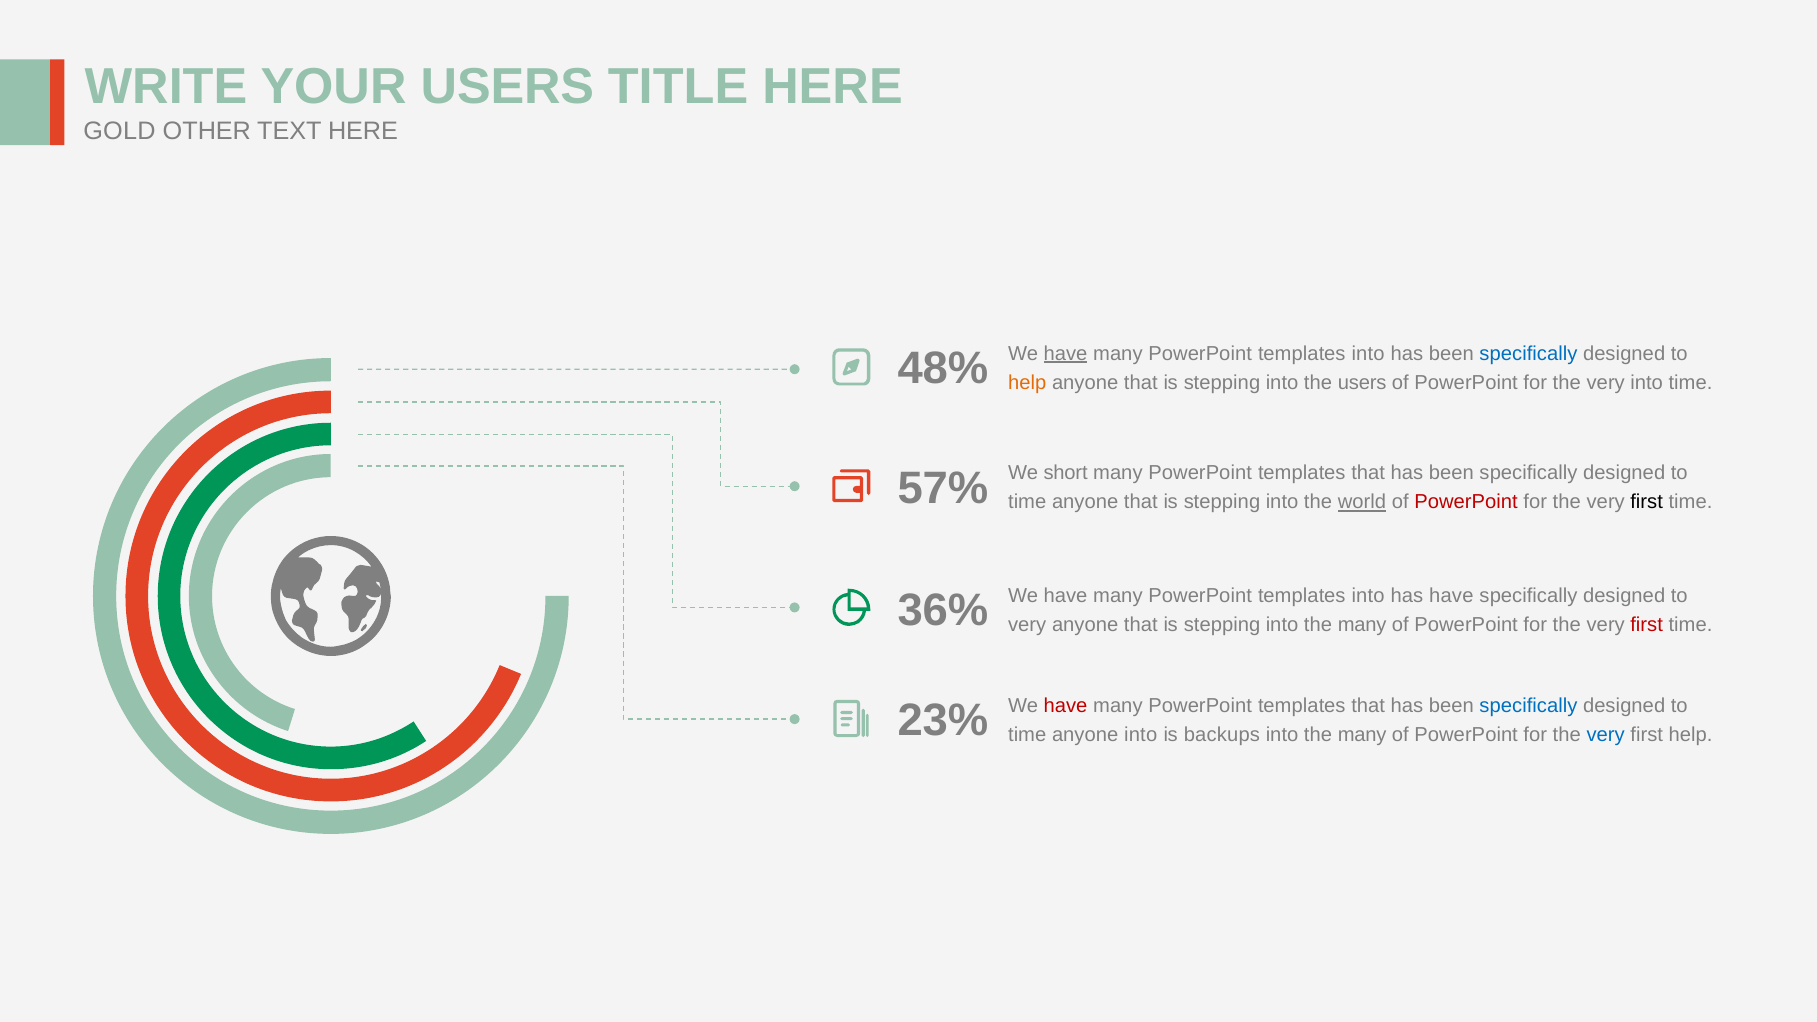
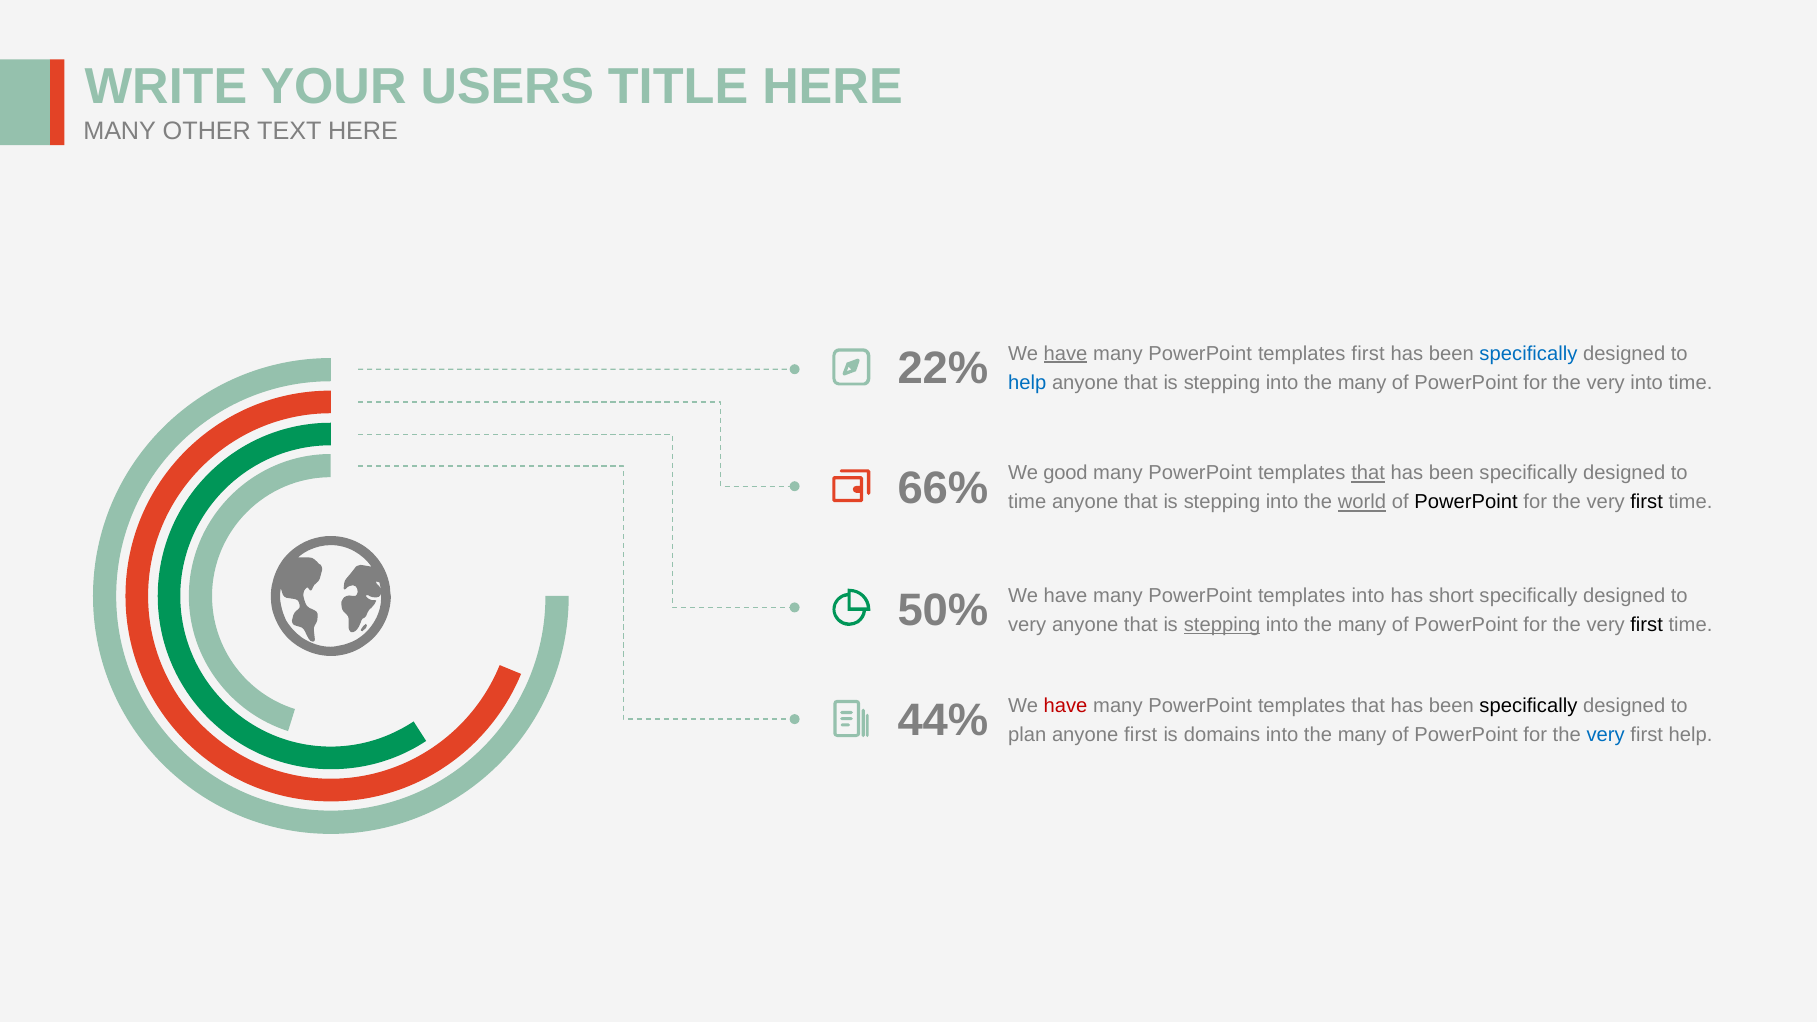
GOLD at (119, 131): GOLD -> MANY
48%: 48% -> 22%
into at (1368, 353): into -> first
help at (1027, 382) colour: orange -> blue
users at (1362, 382): users -> many
57%: 57% -> 66%
short: short -> good
that at (1368, 473) underline: none -> present
PowerPoint at (1466, 502) colour: red -> black
36%: 36% -> 50%
has have: have -> short
stepping at (1222, 625) underline: none -> present
first at (1647, 625) colour: red -> black
23%: 23% -> 44%
specifically at (1528, 705) colour: blue -> black
time at (1027, 734): time -> plan
anyone into: into -> first
backups: backups -> domains
